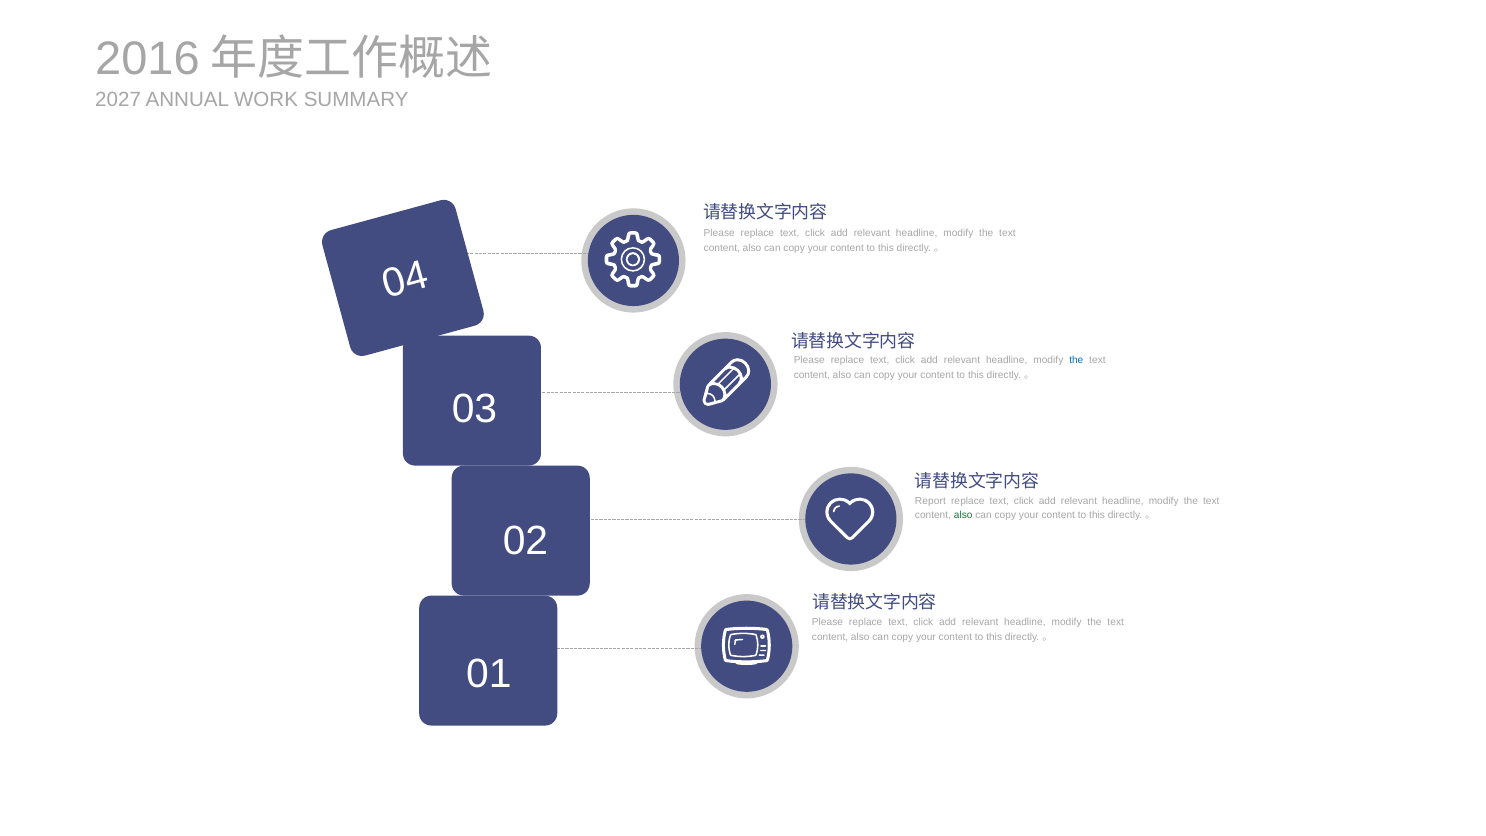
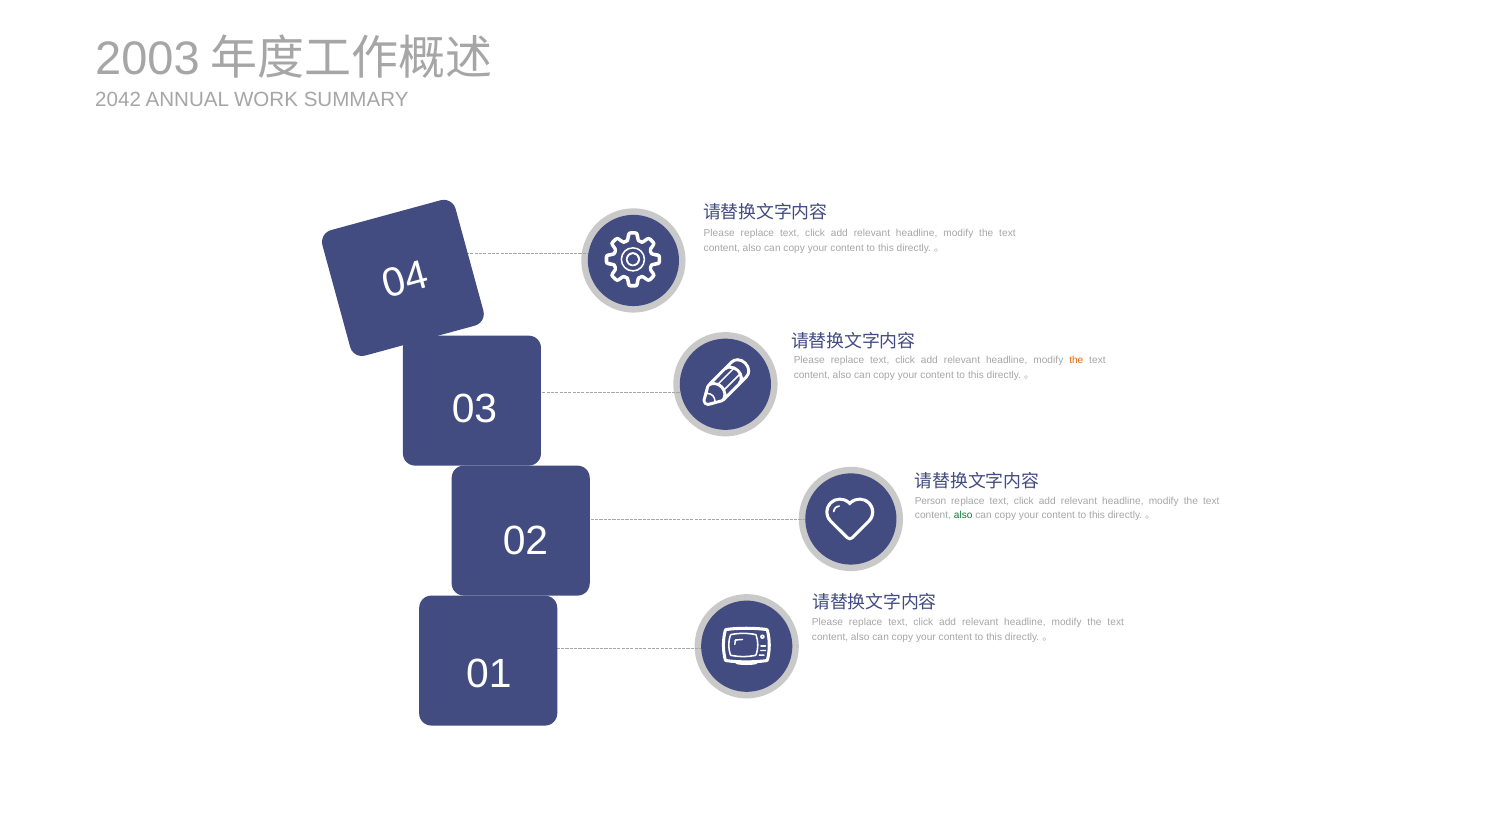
2016: 2016 -> 2003
2027: 2027 -> 2042
the at (1076, 360) colour: blue -> orange
Report: Report -> Person
